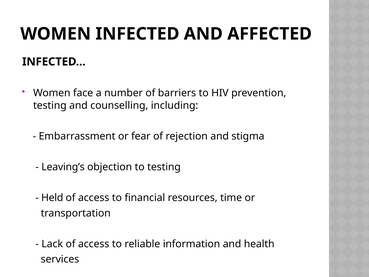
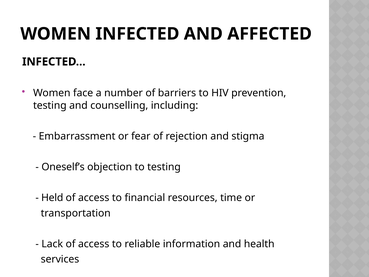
Leaving’s: Leaving’s -> Oneself’s
